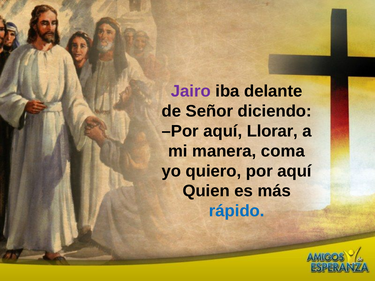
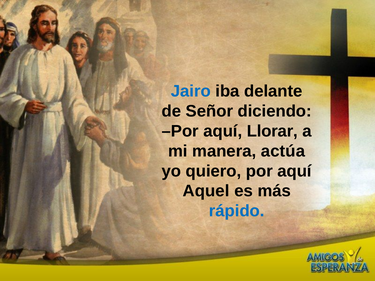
Jairo colour: purple -> blue
coma: coma -> actúa
Quien: Quien -> Aquel
